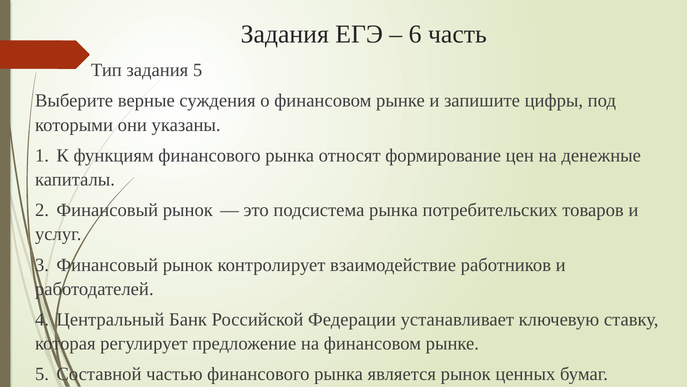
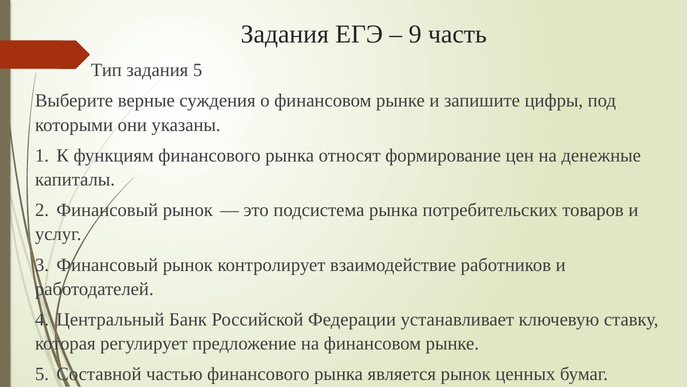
6: 6 -> 9
